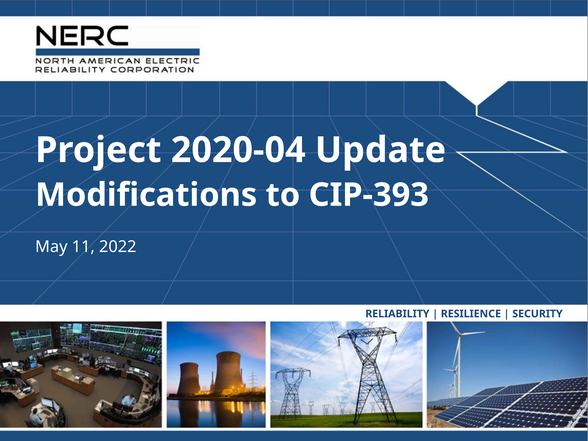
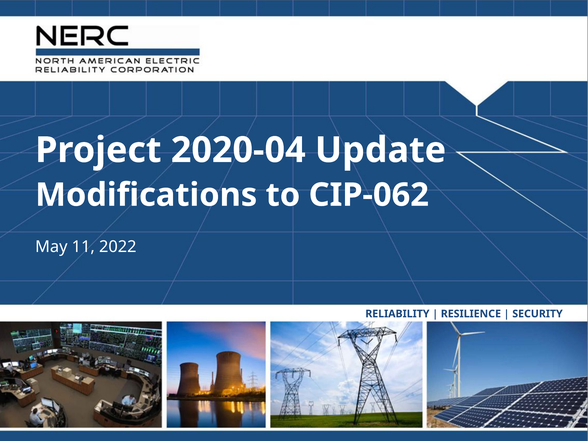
CIP-393: CIP-393 -> CIP-062
